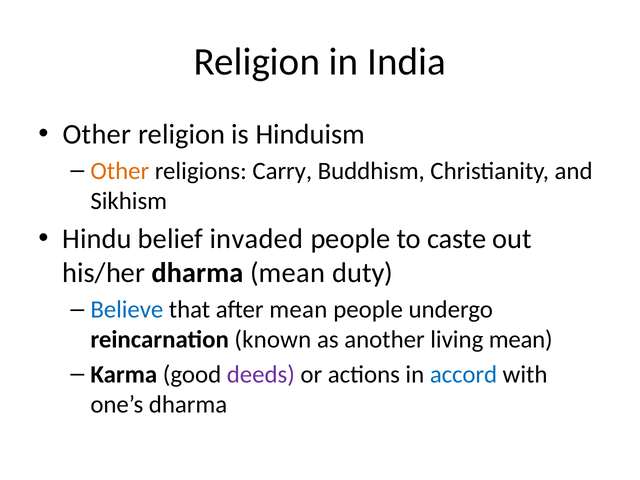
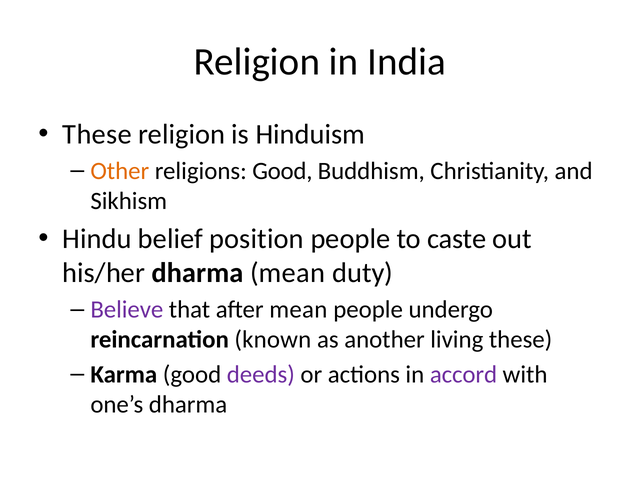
Other at (97, 134): Other -> These
religions Carry: Carry -> Good
invaded: invaded -> position
Believe colour: blue -> purple
living mean: mean -> these
accord colour: blue -> purple
